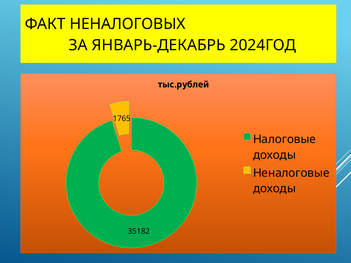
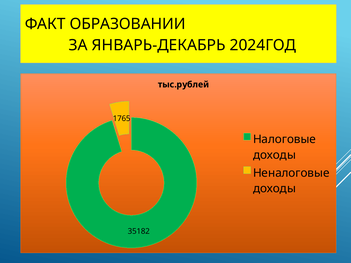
НЕНАЛОГОВЫХ: НЕНАЛОГОВЫХ -> ОБРАЗОВАНИИ
